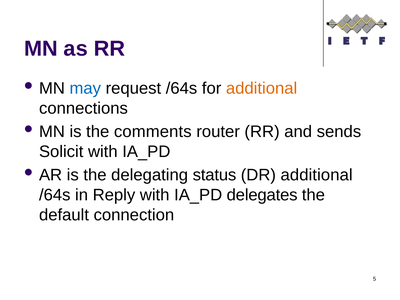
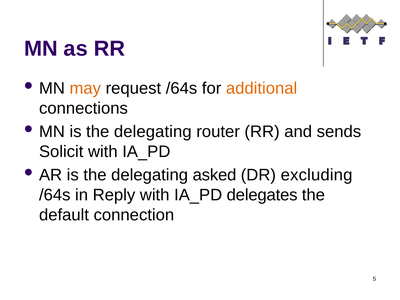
may colour: blue -> orange
MN is the comments: comments -> delegating
status: status -> asked
DR additional: additional -> excluding
